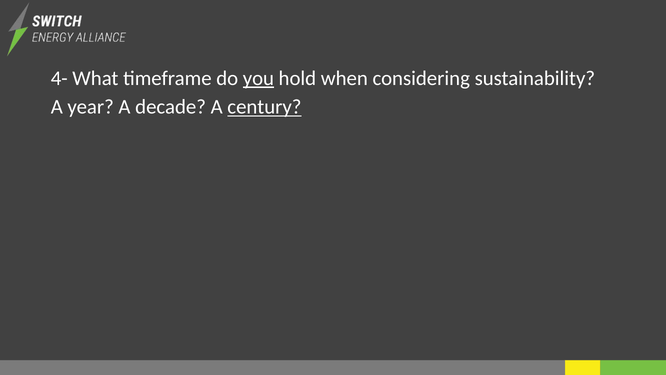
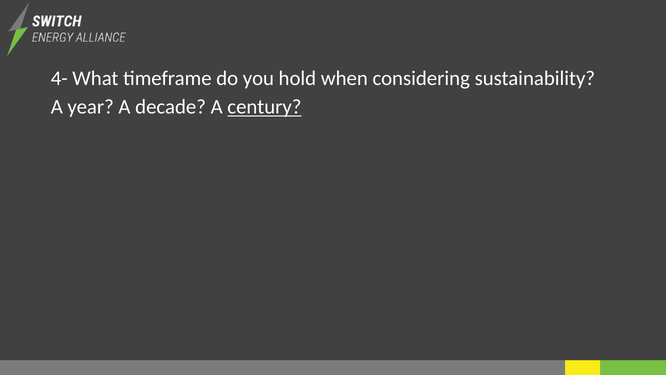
you underline: present -> none
